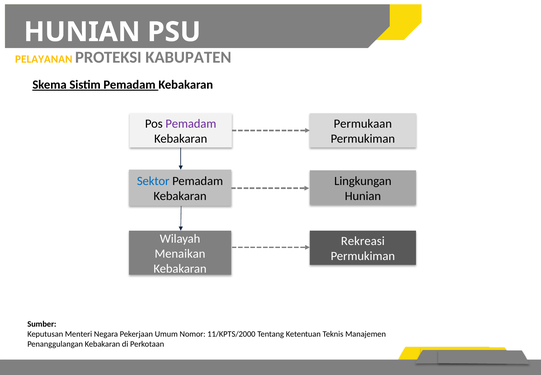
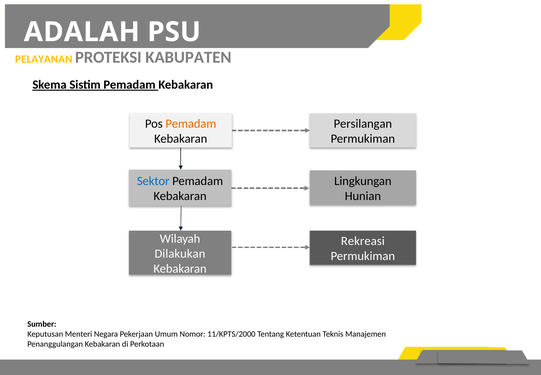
HUNIAN at (82, 32): HUNIAN -> ADALAH
Pemadam at (191, 124) colour: purple -> orange
Permukaan: Permukaan -> Persilangan
Menaikan: Menaikan -> Dilakukan
